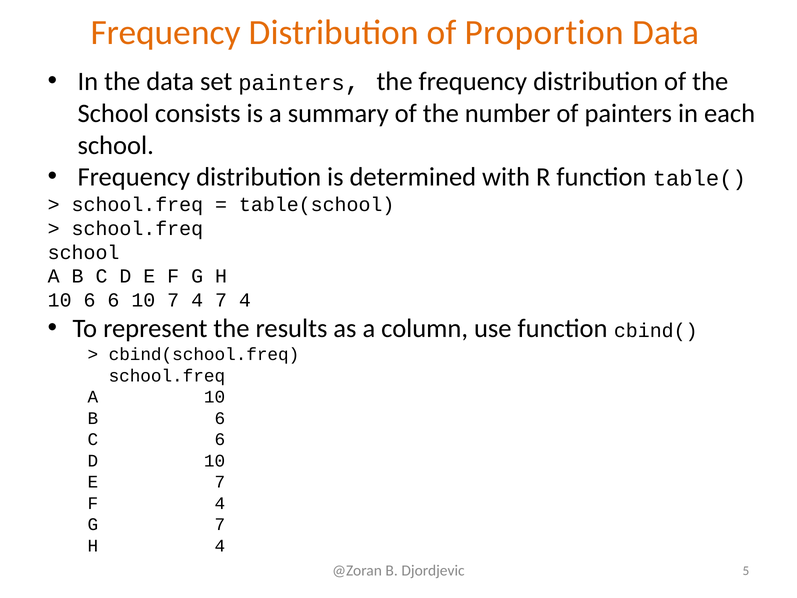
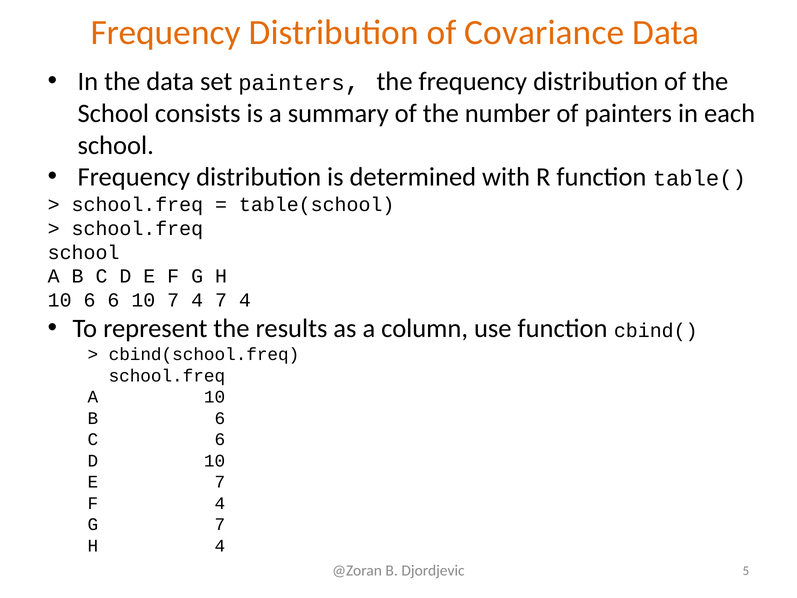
Proportion: Proportion -> Covariance
